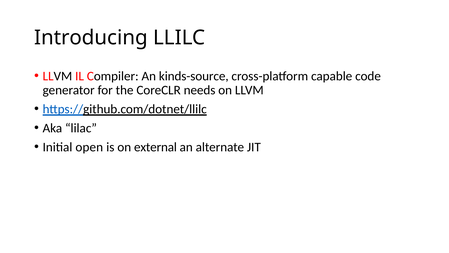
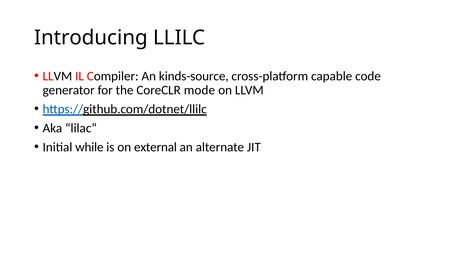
needs: needs -> mode
open: open -> while
